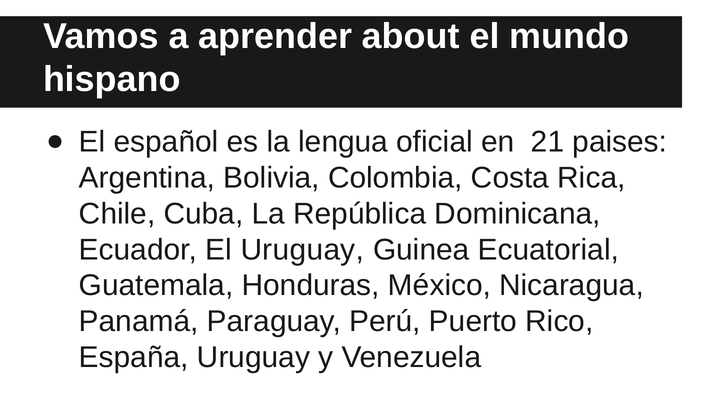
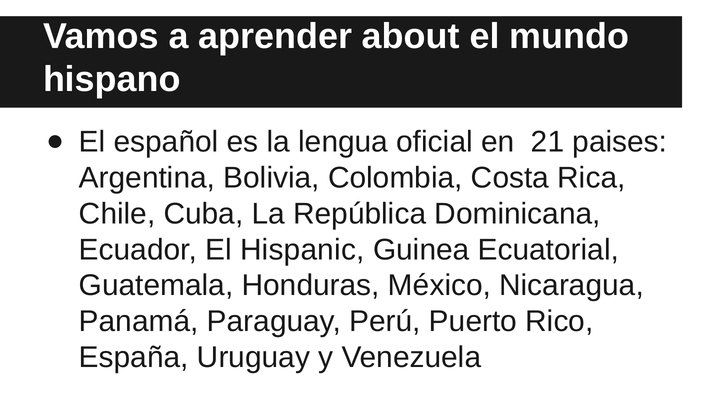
El Uruguay: Uruguay -> Hispanic
